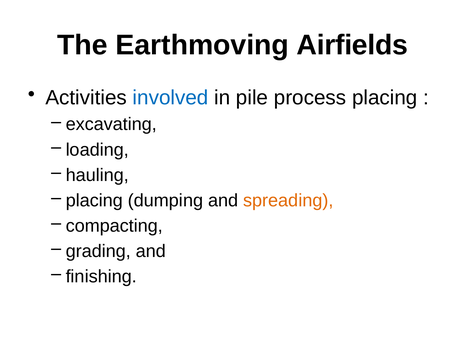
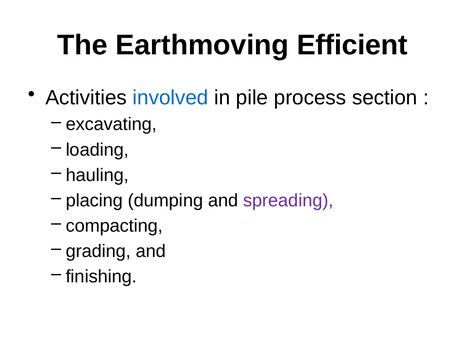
Airfields: Airfields -> Efficient
process placing: placing -> section
spreading colour: orange -> purple
